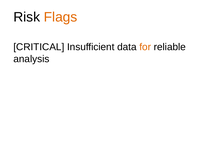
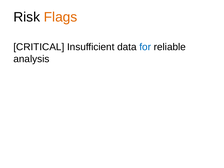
for colour: orange -> blue
